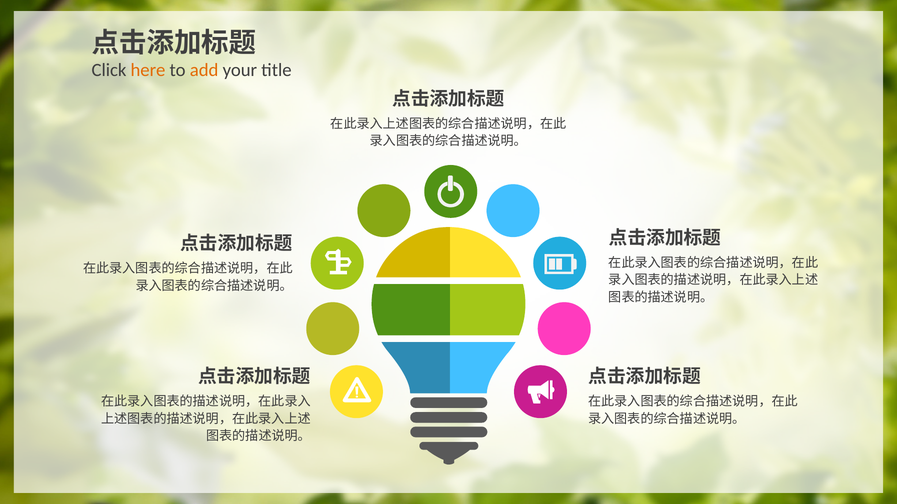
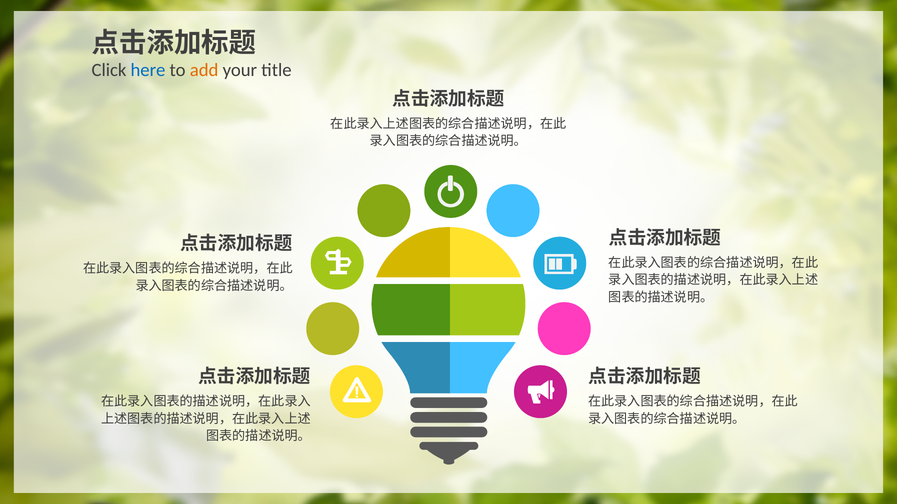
here colour: orange -> blue
